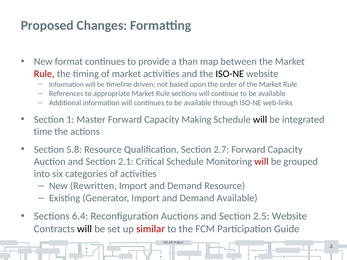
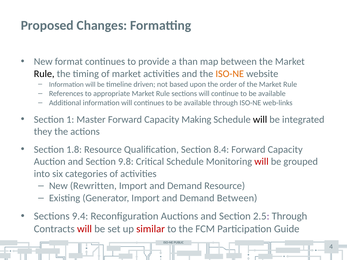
Rule at (44, 74) colour: red -> black
ISO-NE at (230, 74) colour: black -> orange
time: time -> they
5.8: 5.8 -> 1.8
2.7: 2.7 -> 8.4
2.1: 2.1 -> 9.8
Demand Available: Available -> Between
6.4: 6.4 -> 9.4
2.5 Website: Website -> Through
will at (85, 229) colour: black -> red
